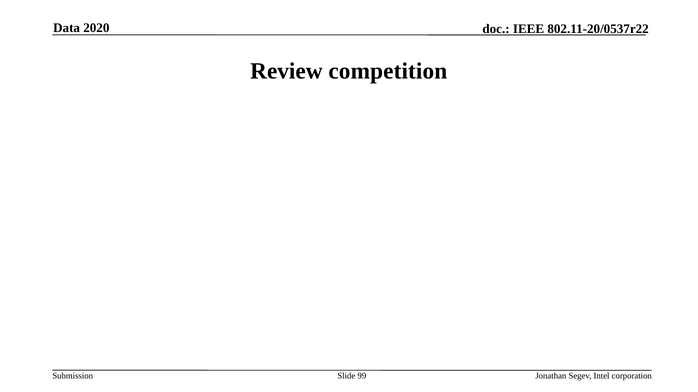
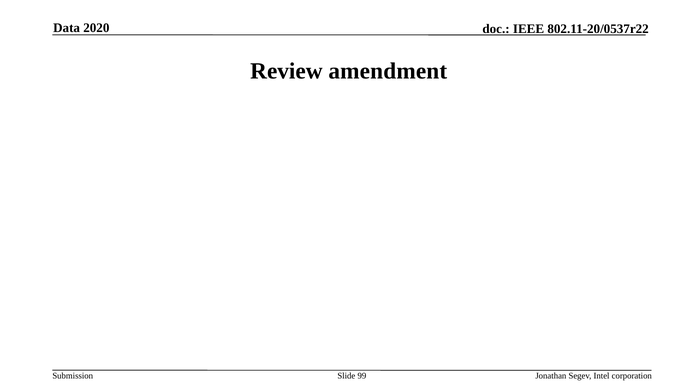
competition: competition -> amendment
